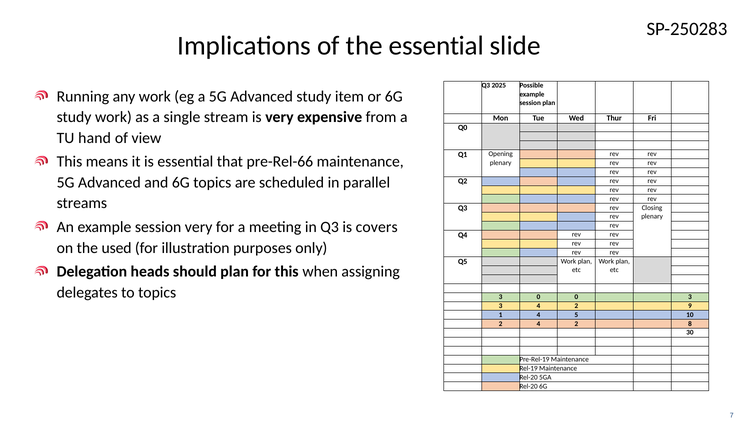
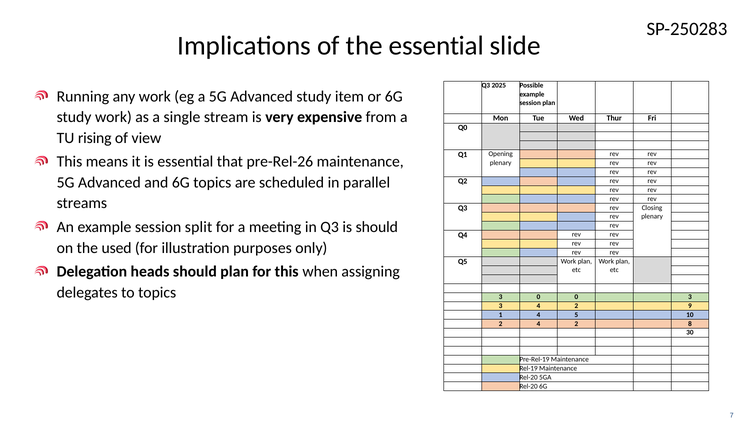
hand: hand -> rising
pre-Rel-66: pre-Rel-66 -> pre-Rel-26
session very: very -> split
is covers: covers -> should
